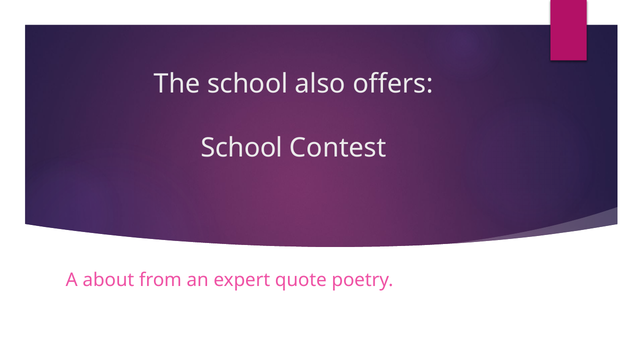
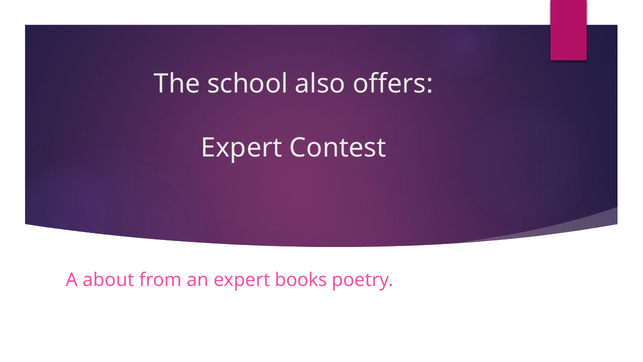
School at (242, 148): School -> Expert
quote: quote -> books
